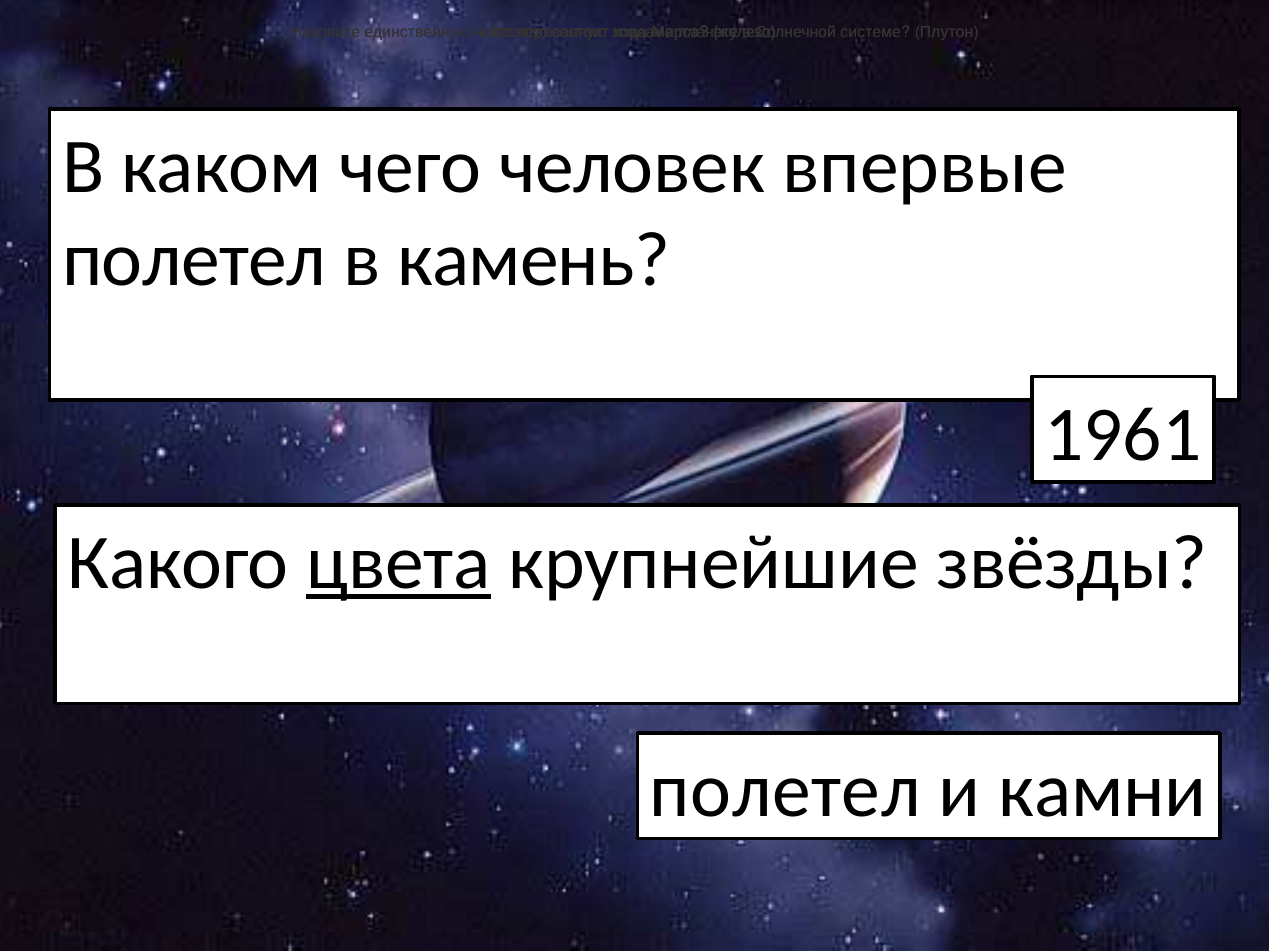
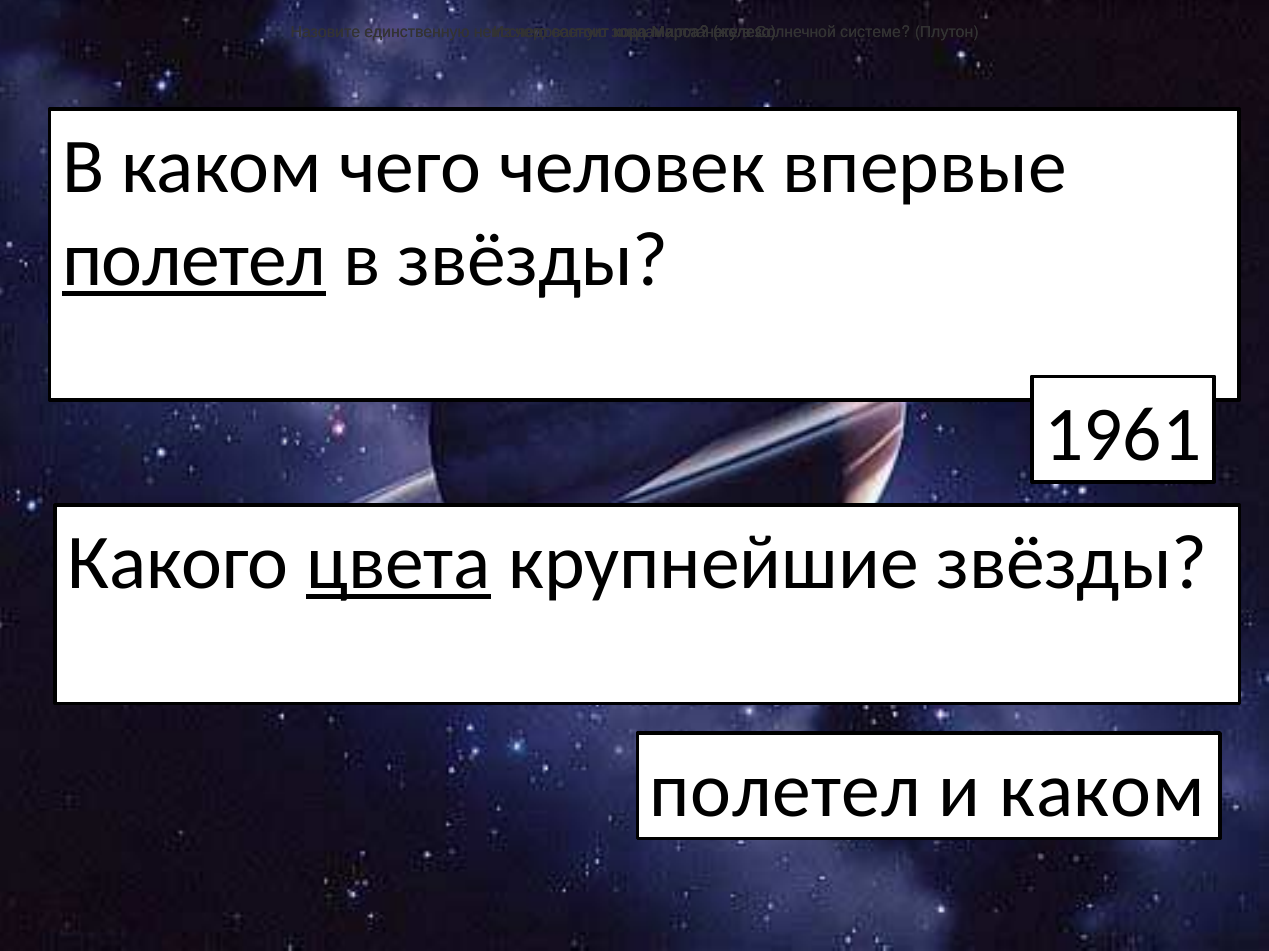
полетел at (194, 260) underline: none -> present
в камень: камень -> звёзды
и камни: камни -> каком
